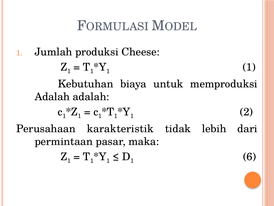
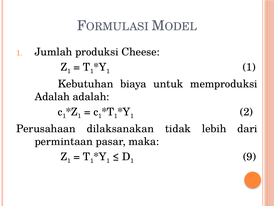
karakteristik: karakteristik -> dilaksanakan
6: 6 -> 9
